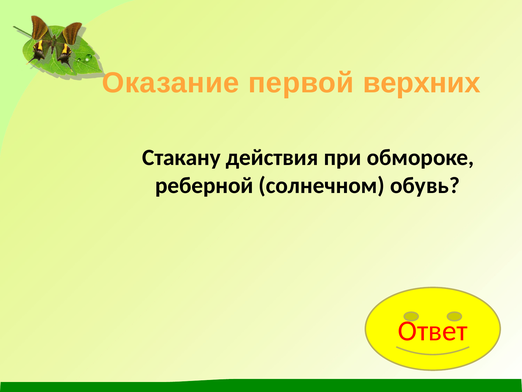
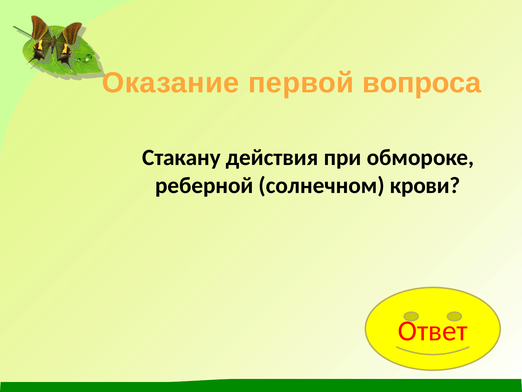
верхних: верхних -> вопроса
обувь: обувь -> крови
